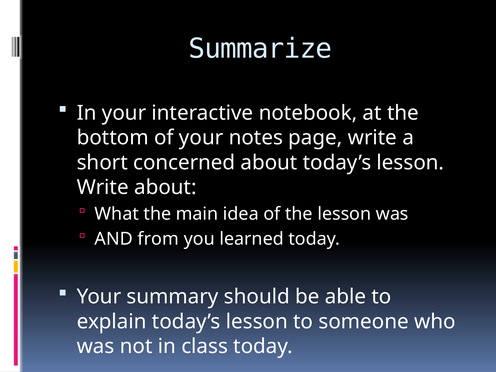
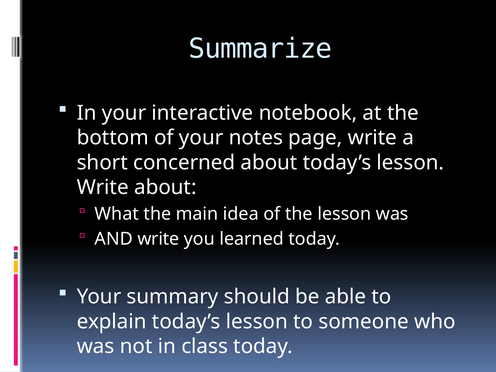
AND from: from -> write
